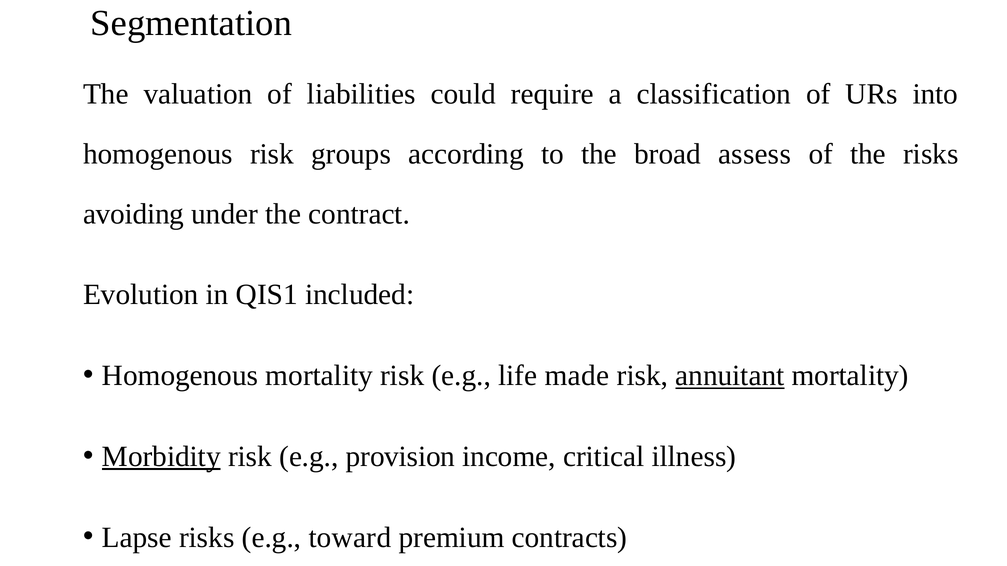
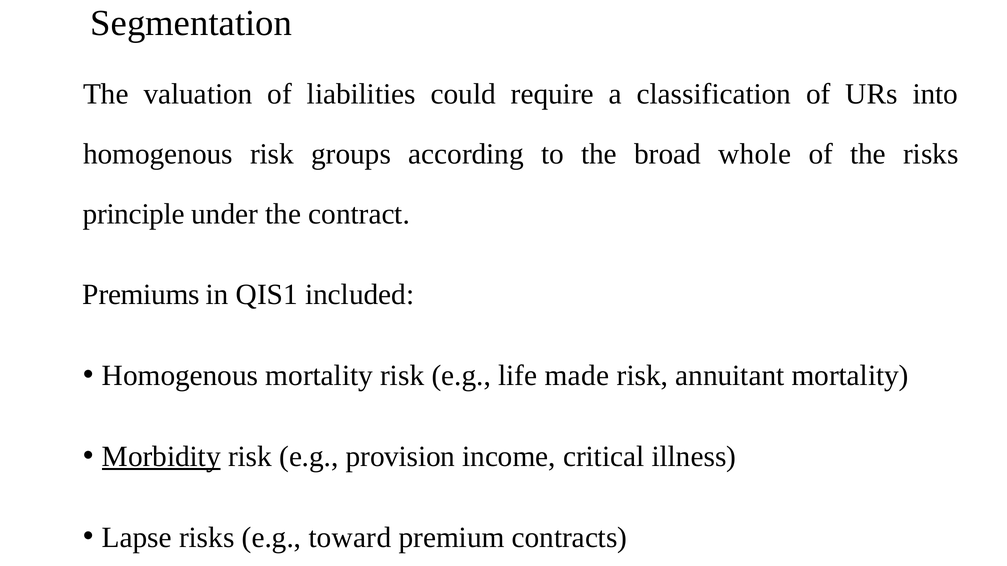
assess: assess -> whole
avoiding: avoiding -> principle
Evolution: Evolution -> Premiums
annuitant underline: present -> none
